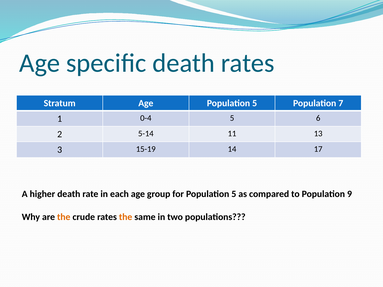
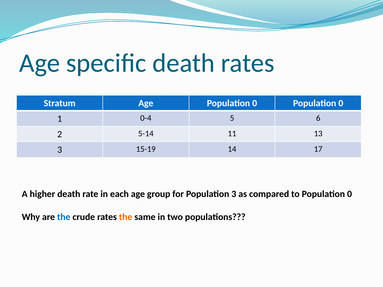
Age Population 5: 5 -> 0
7 at (341, 103): 7 -> 0
for Population 5: 5 -> 3
to Population 9: 9 -> 0
the at (64, 217) colour: orange -> blue
